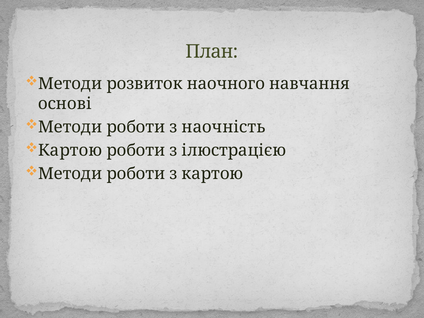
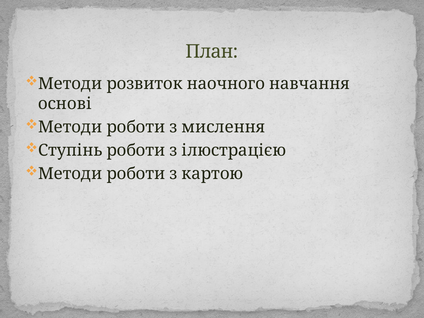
наочність: наочність -> мислення
Картою at (70, 150): Картою -> Ступінь
